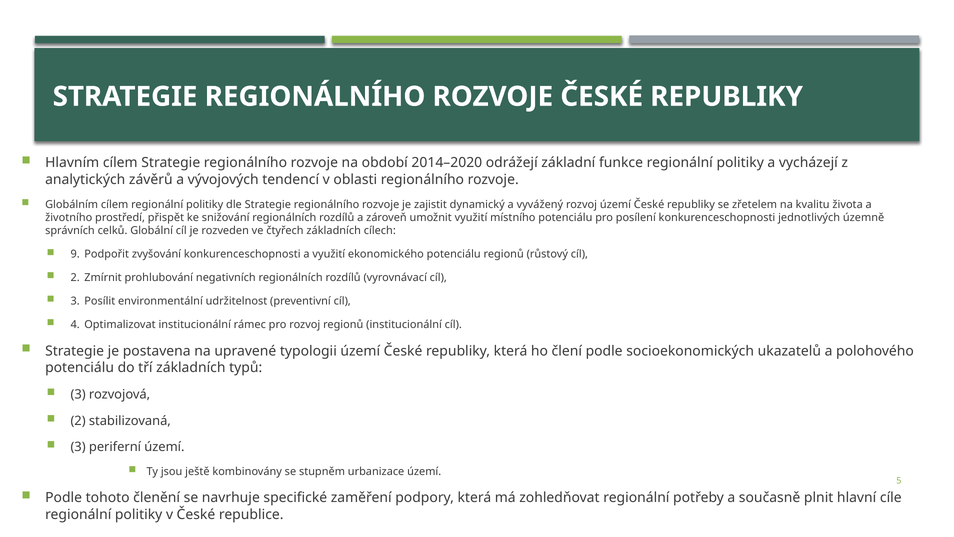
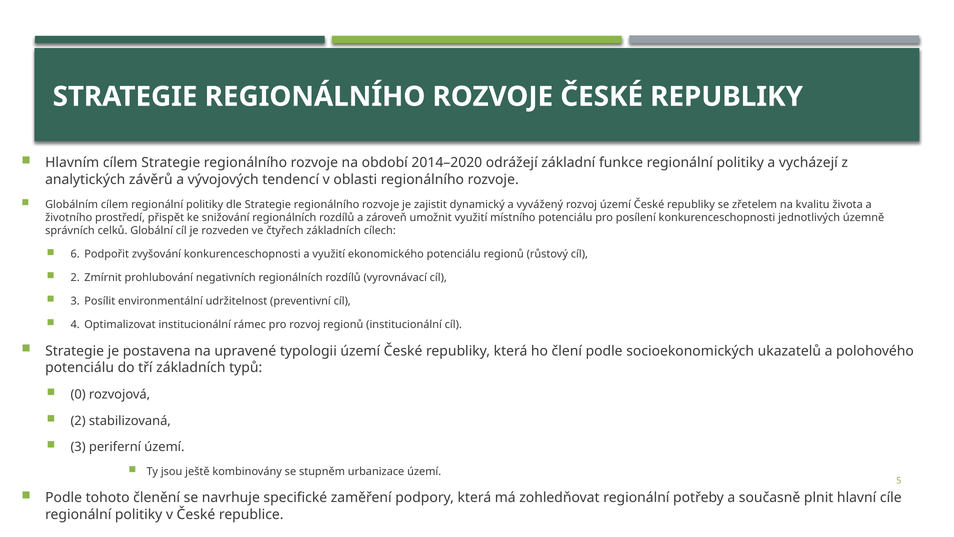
9: 9 -> 6
3 at (78, 394): 3 -> 0
